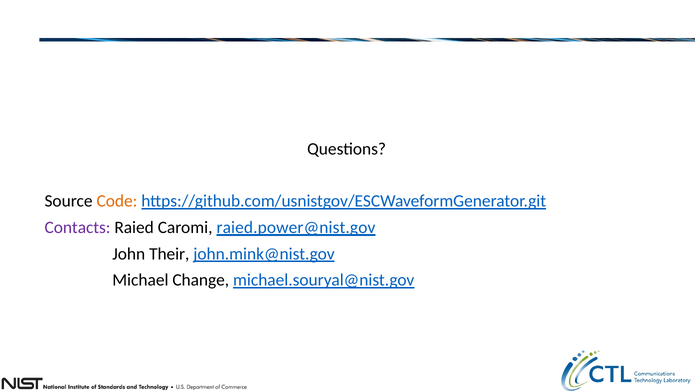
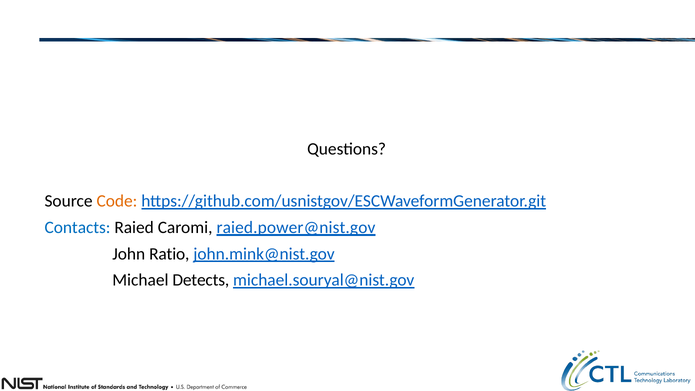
Contacts colour: purple -> blue
Their: Their -> Ratio
Change: Change -> Detects
